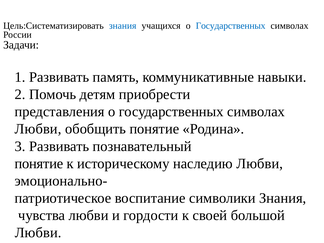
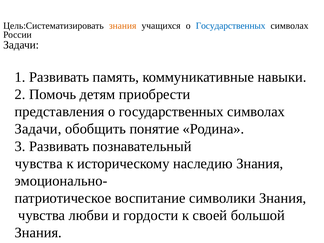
знания at (123, 26) colour: blue -> orange
Любви at (38, 129): Любви -> Задачи
понятие at (39, 164): понятие -> чувства
наследию Любви: Любви -> Знания
Любви at (38, 233): Любви -> Знания
